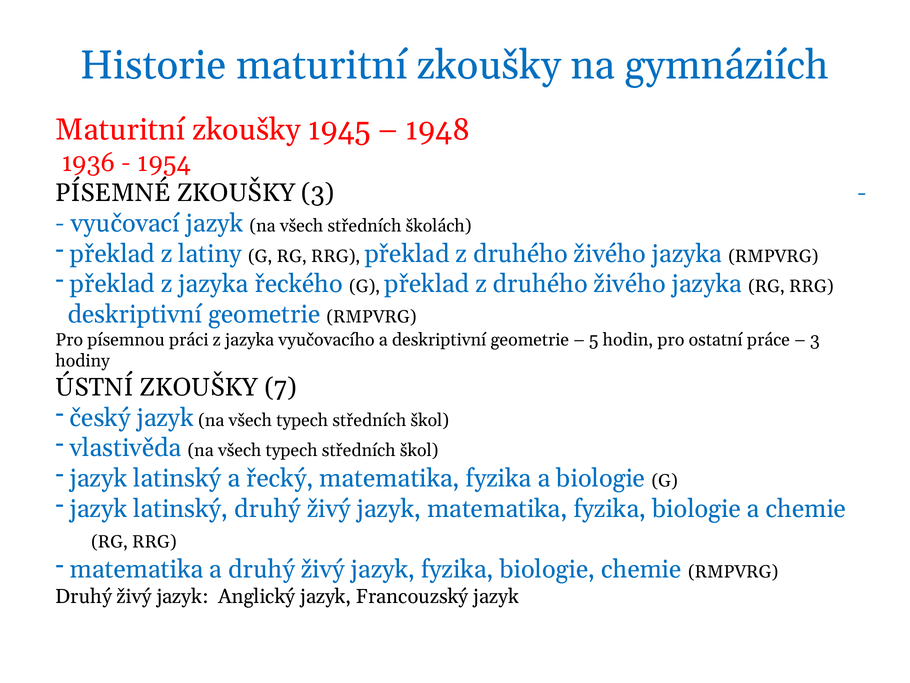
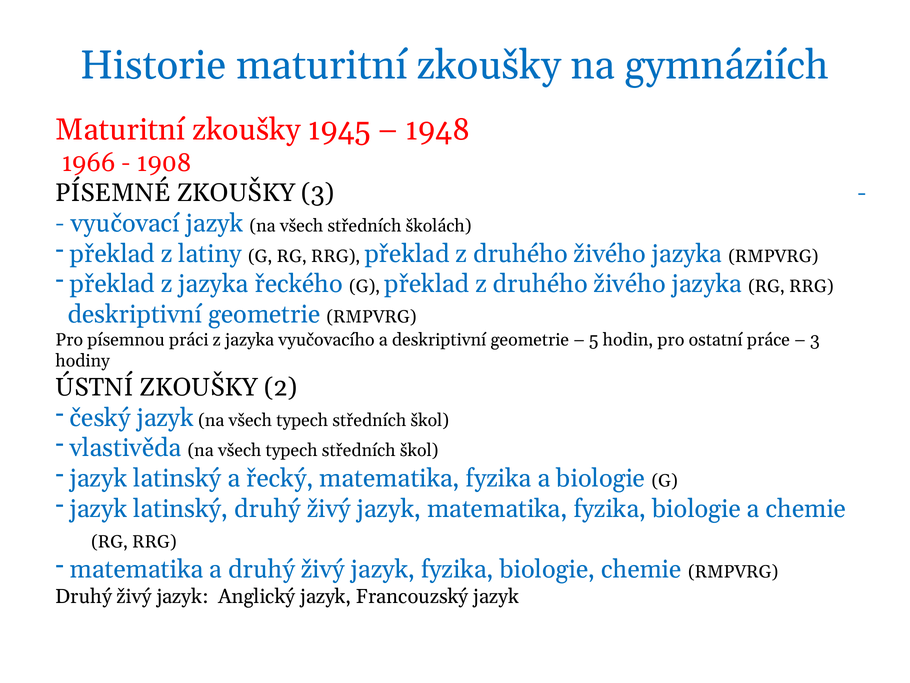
1936: 1936 -> 1966
1954: 1954 -> 1908
7: 7 -> 2
